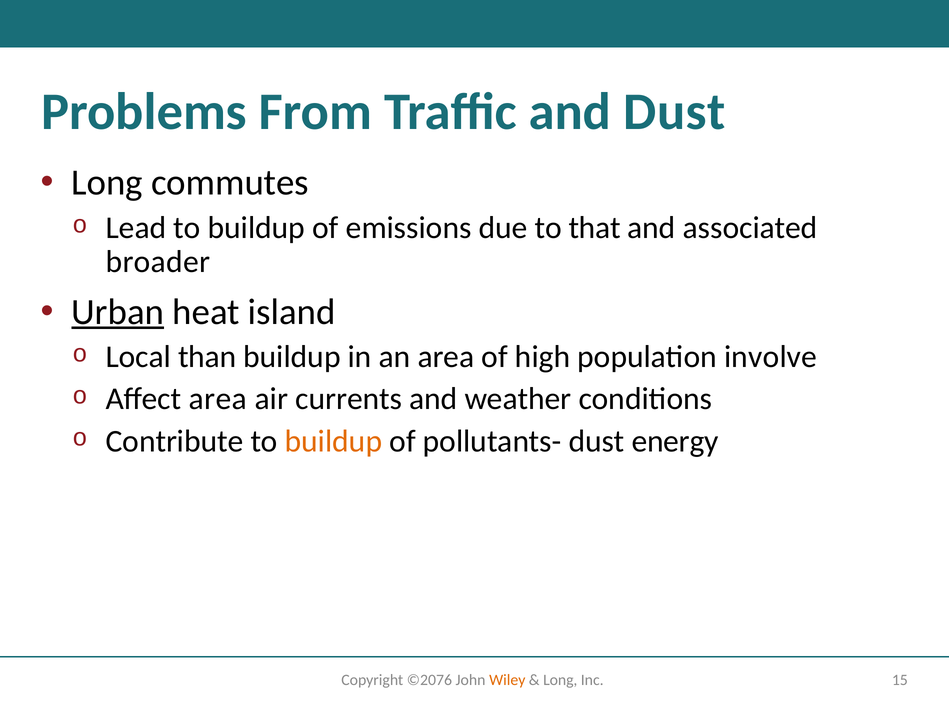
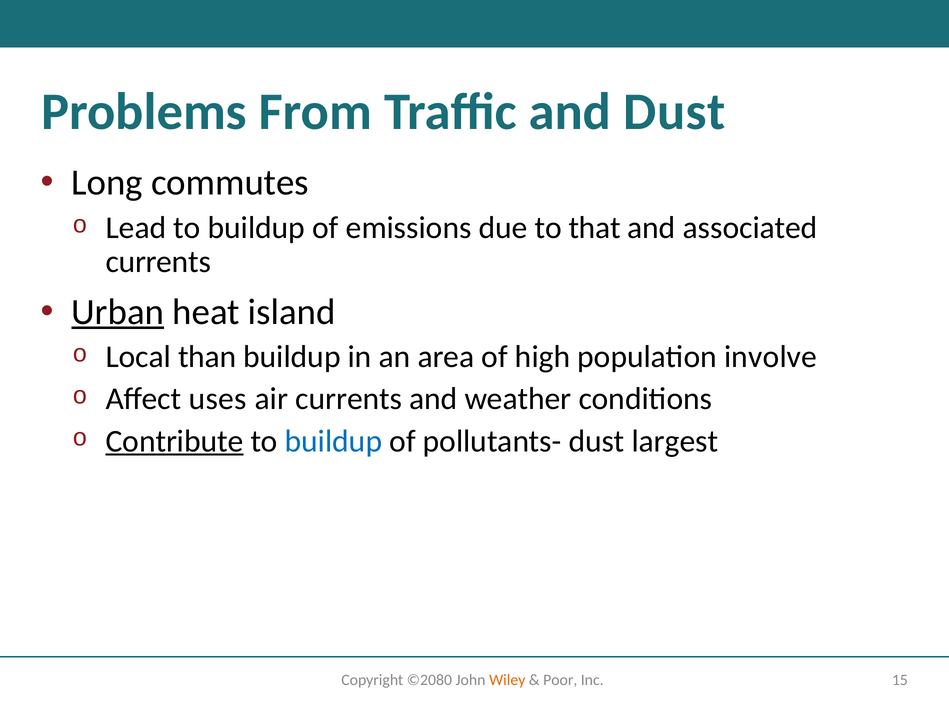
broader at (158, 262): broader -> currents
Affect area: area -> uses
Contribute underline: none -> present
buildup at (333, 441) colour: orange -> blue
energy: energy -> largest
©2076: ©2076 -> ©2080
Long at (560, 680): Long -> Poor
